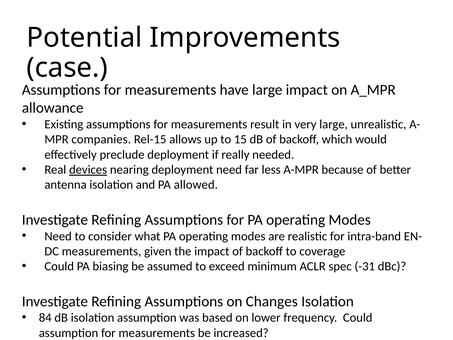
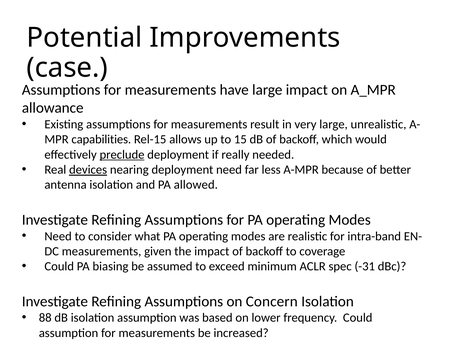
companies: companies -> capabilities
preclude underline: none -> present
Changes: Changes -> Concern
84: 84 -> 88
